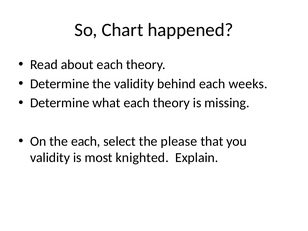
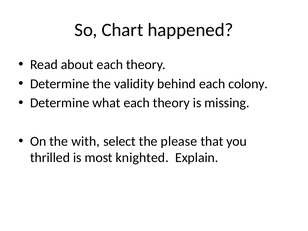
weeks: weeks -> colony
the each: each -> with
validity at (50, 158): validity -> thrilled
